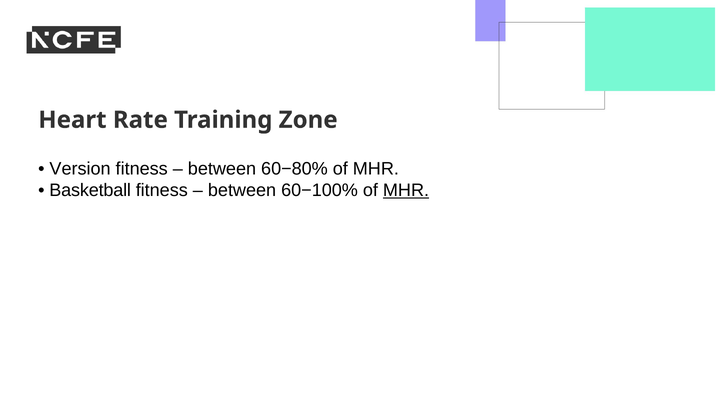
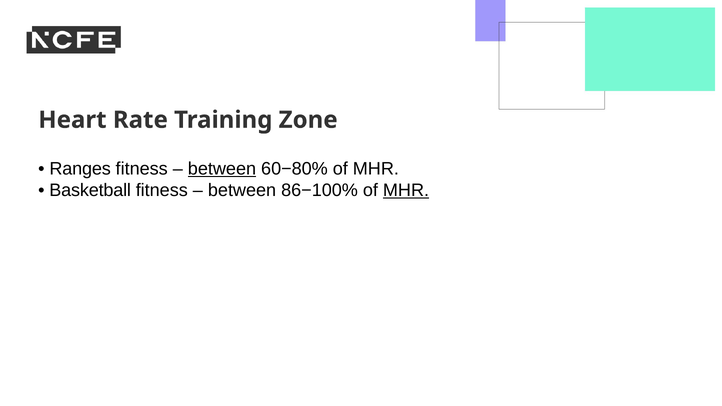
Version: Version -> Ranges
between at (222, 169) underline: none -> present
60−100%: 60−100% -> 86−100%
